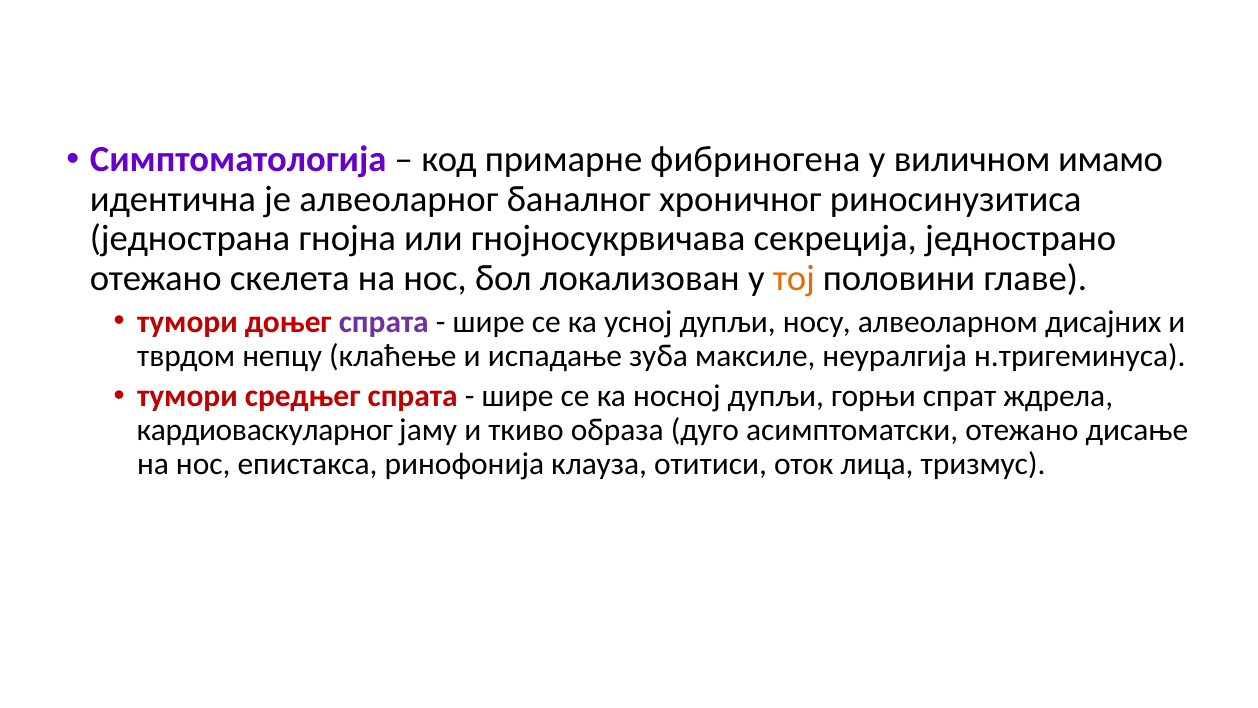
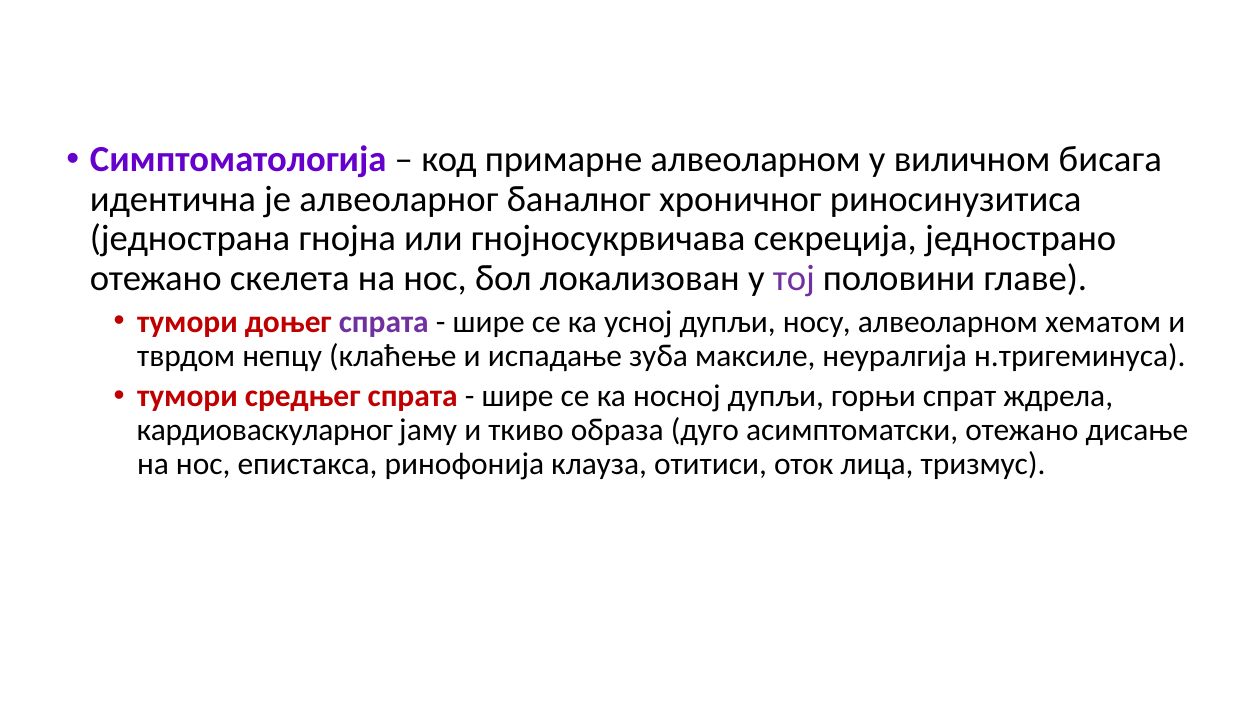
примарне фибриногена: фибриногена -> алвеоларном
имамо: имамо -> бисага
тој colour: orange -> purple
дисајних: дисајних -> хематом
